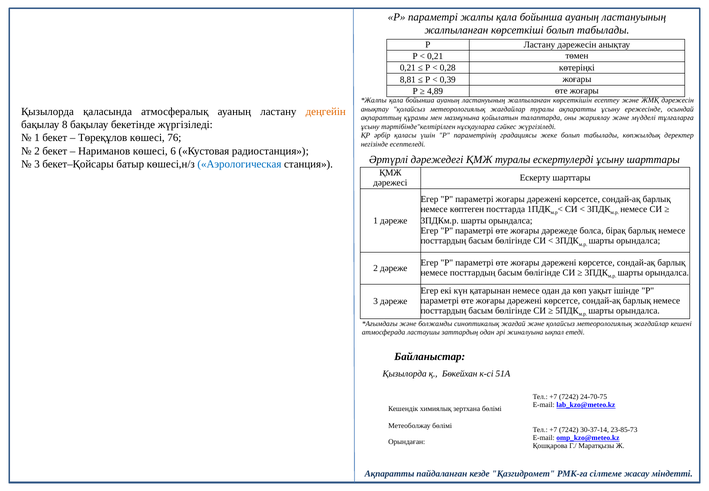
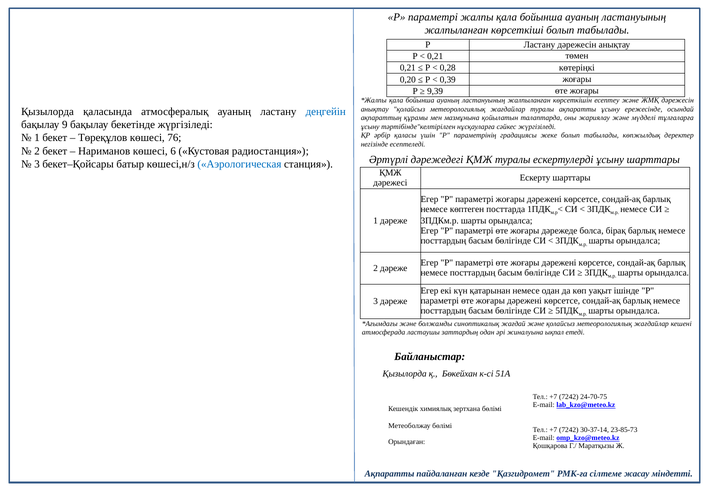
8,81: 8,81 -> 0,20
4,89: 4,89 -> 9,39
деңгейін colour: orange -> blue
8: 8 -> 9
